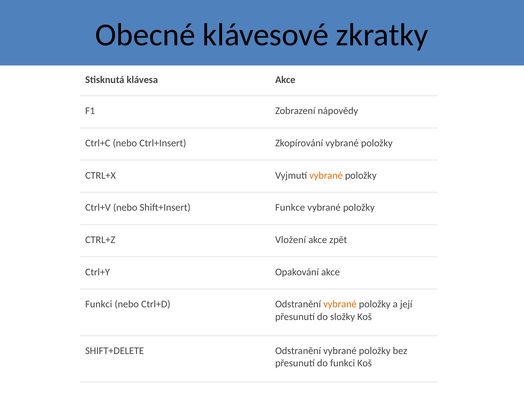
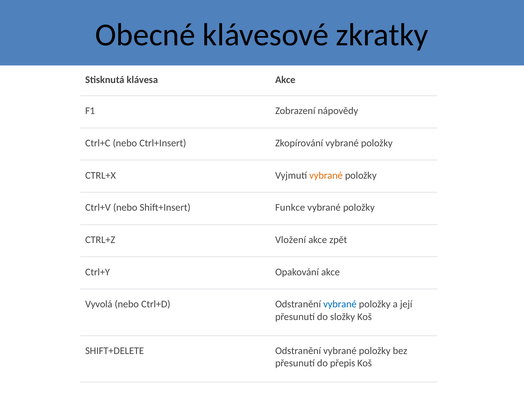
Funkci at (99, 304): Funkci -> Vyvolá
vybrané at (340, 304) colour: orange -> blue
do funkci: funkci -> přepis
